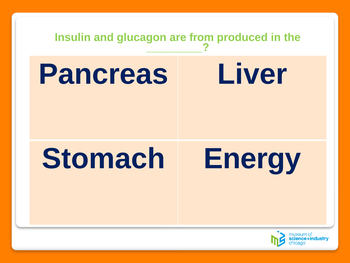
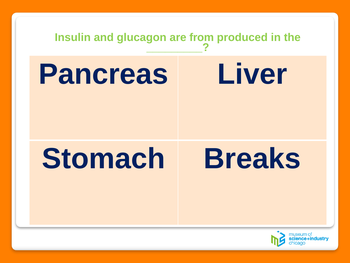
Energy: Energy -> Breaks
